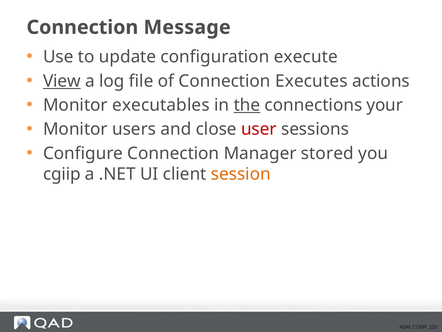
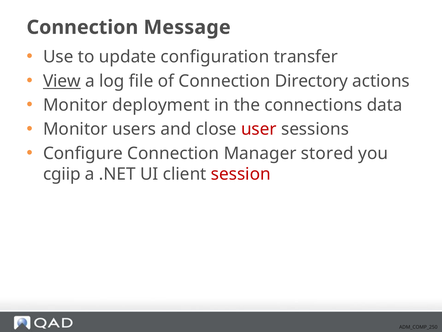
execute: execute -> transfer
Executes: Executes -> Directory
executables: executables -> deployment
the underline: present -> none
your: your -> data
session colour: orange -> red
